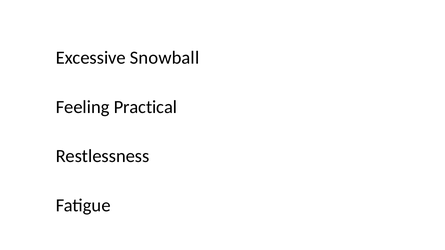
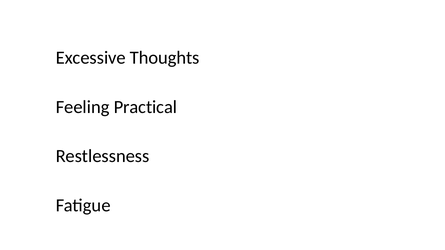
Snowball: Snowball -> Thoughts
